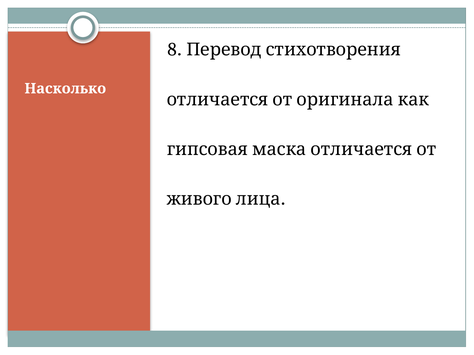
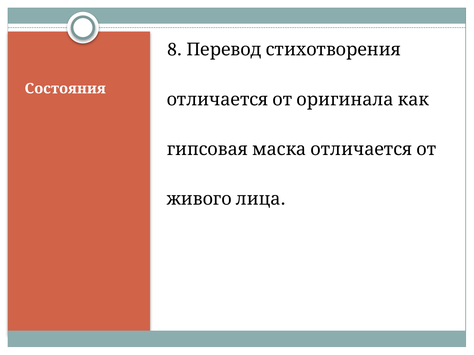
Насколько: Насколько -> Состояния
